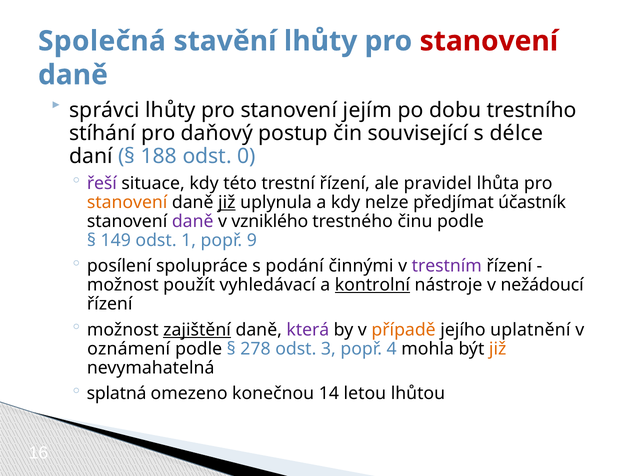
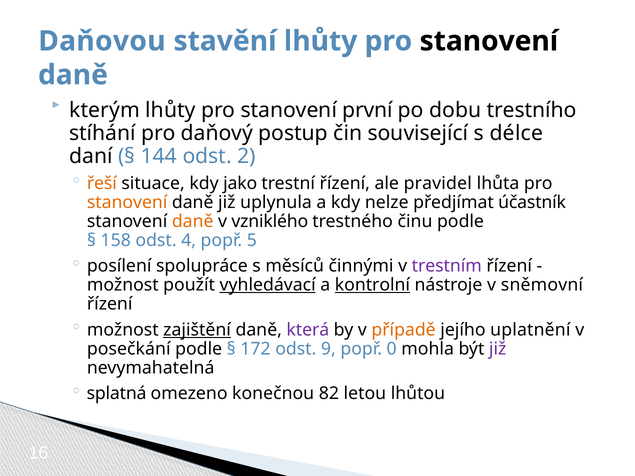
Společná: Společná -> Daňovou
stanovení at (489, 41) colour: red -> black
správci: správci -> kterým
jejím: jejím -> první
188: 188 -> 144
0: 0 -> 2
řeší colour: purple -> orange
této: této -> jako
již at (227, 202) underline: present -> none
daně at (193, 221) colour: purple -> orange
149: 149 -> 158
1: 1 -> 4
9: 9 -> 5
podání: podání -> měsíců
vyhledávací underline: none -> present
nežádoucí: nežádoucí -> sněmovní
oznámení: oznámení -> posečkání
278: 278 -> 172
3: 3 -> 9
4: 4 -> 0
již at (498, 349) colour: orange -> purple
14: 14 -> 82
